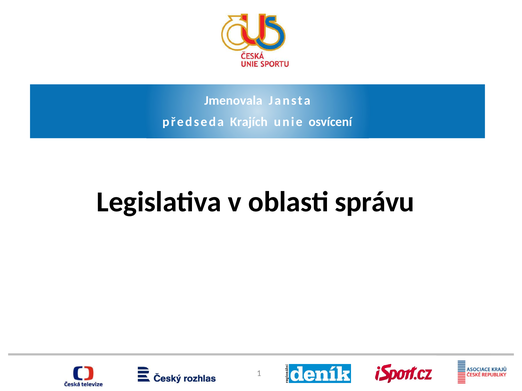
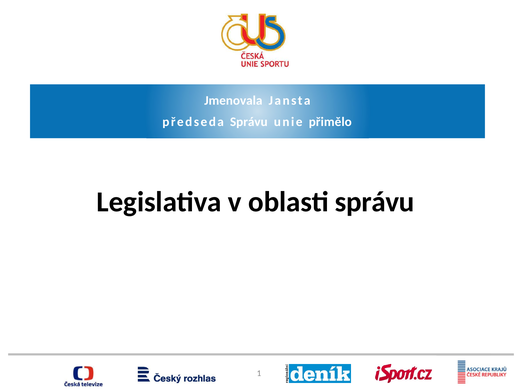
předseda Krajích: Krajích -> Správu
osvícení: osvícení -> přimělo
